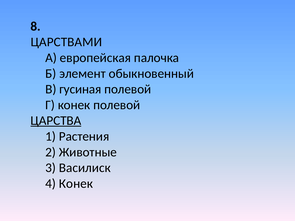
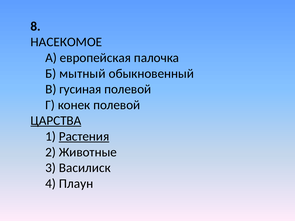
ЦАРСТВАМИ: ЦАРСТВАМИ -> НАСЕКОМОЕ
элемент: элемент -> мытный
Растения underline: none -> present
4 Конек: Конек -> Плаун
